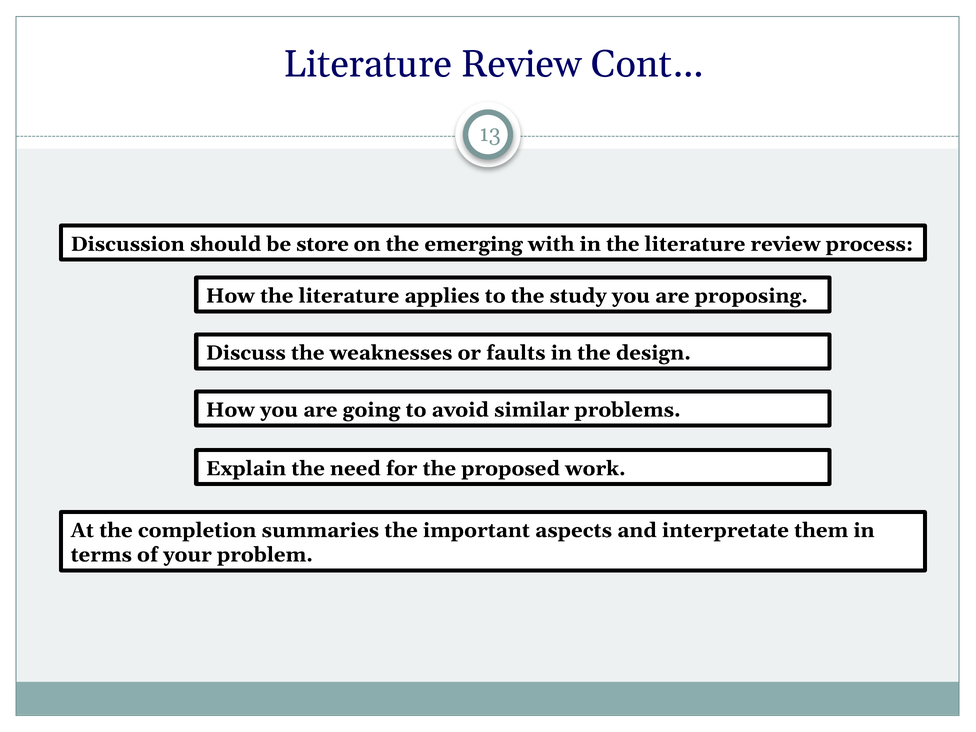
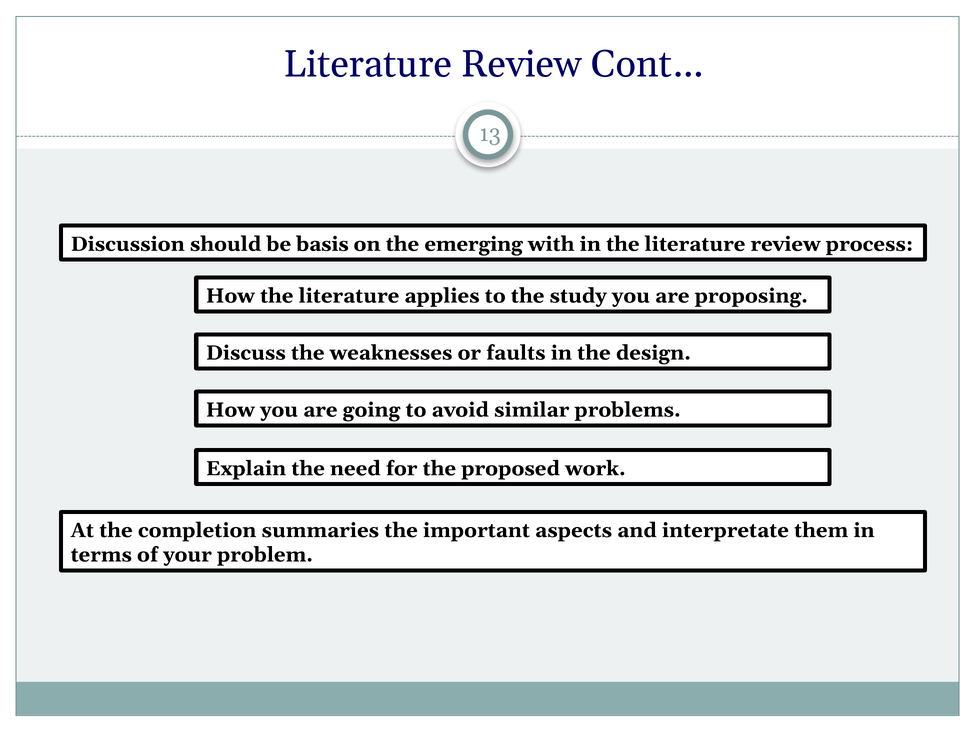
store: store -> basis
